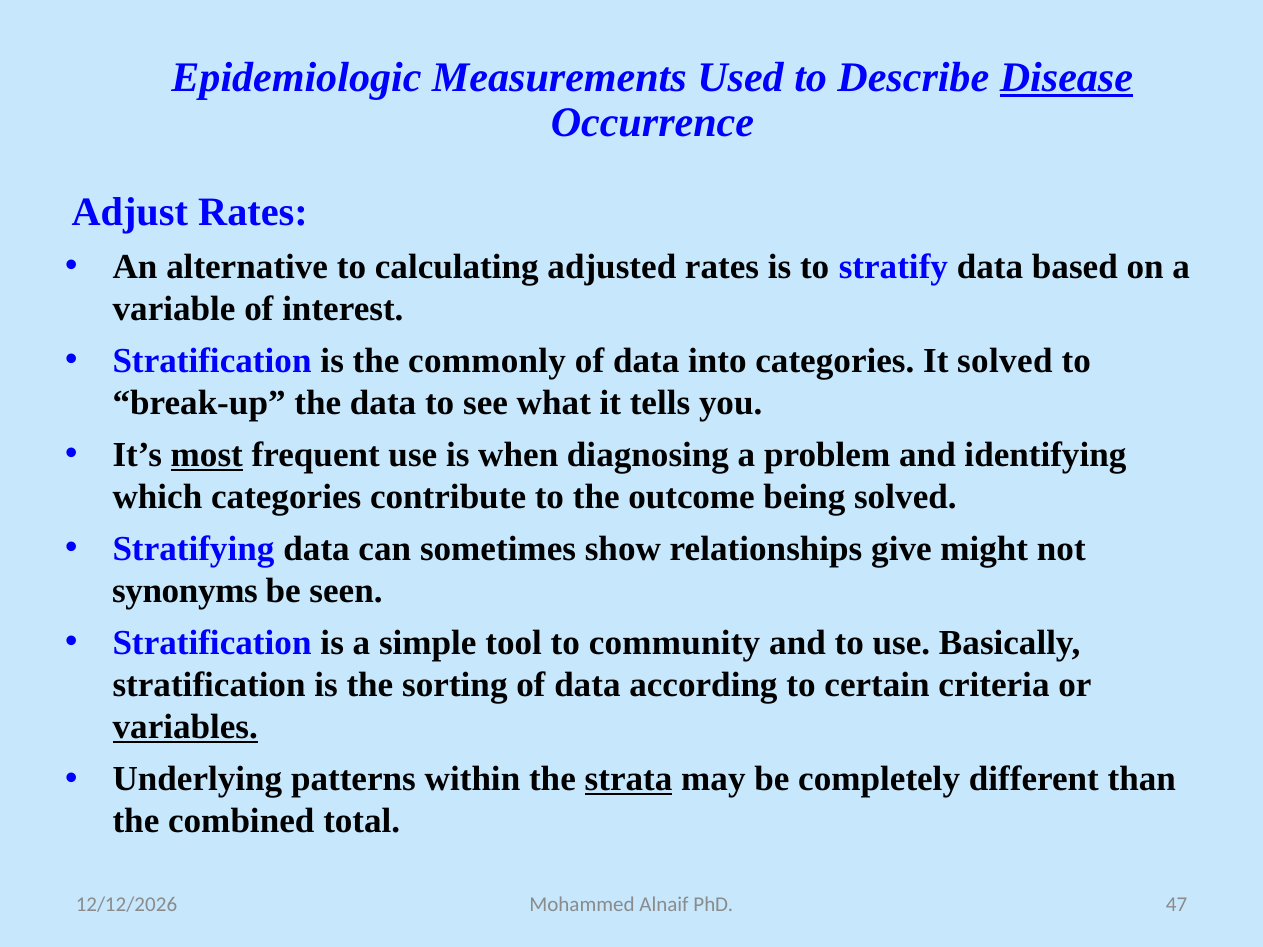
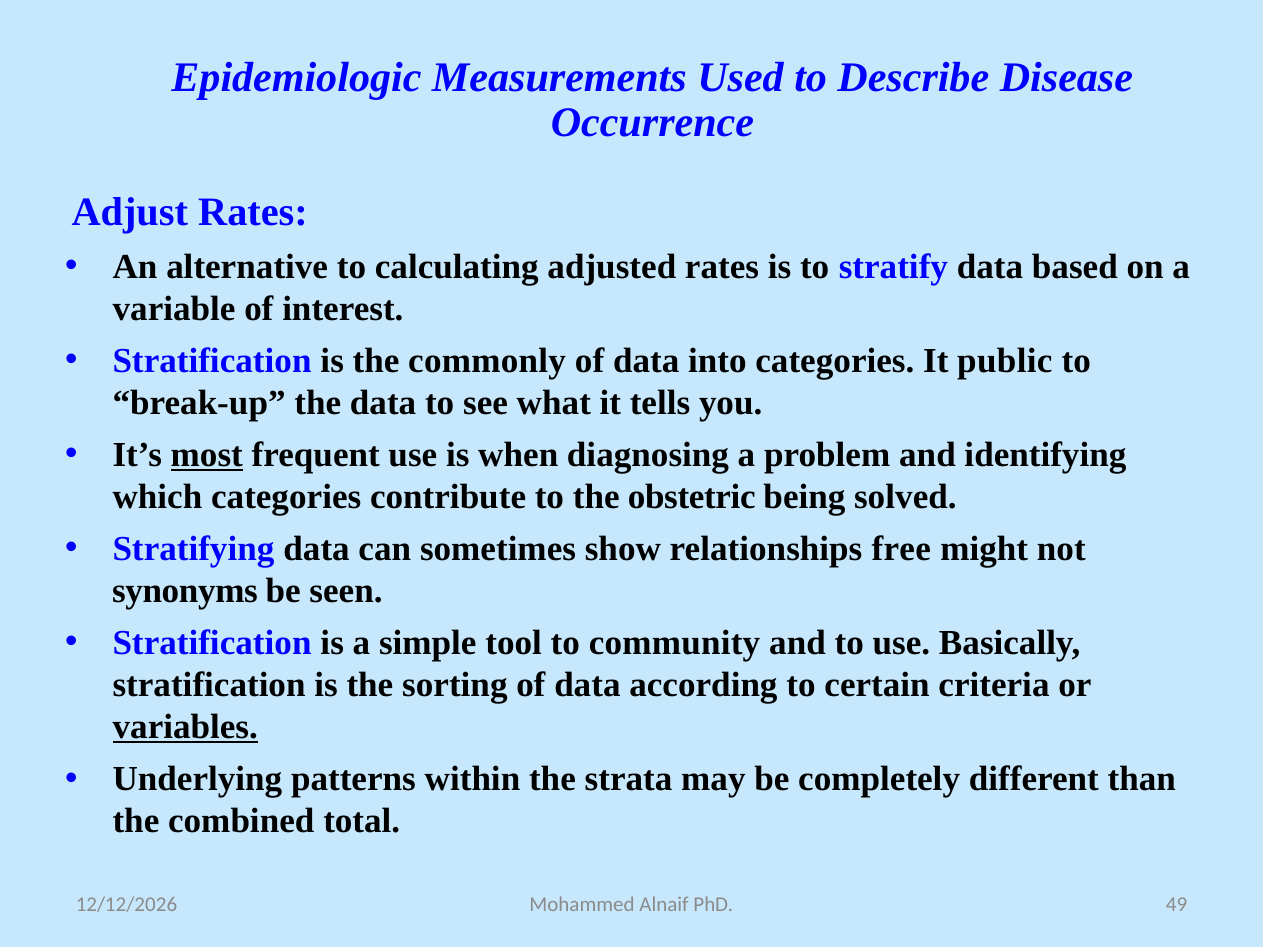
Disease underline: present -> none
It solved: solved -> public
outcome: outcome -> obstetric
give: give -> free
strata underline: present -> none
47: 47 -> 49
